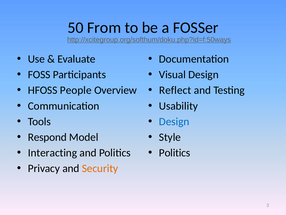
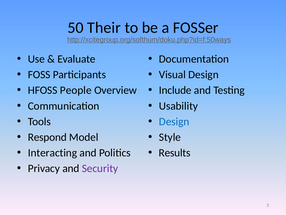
From: From -> Their
Reflect: Reflect -> Include
Politics at (175, 152): Politics -> Results
Security colour: orange -> purple
